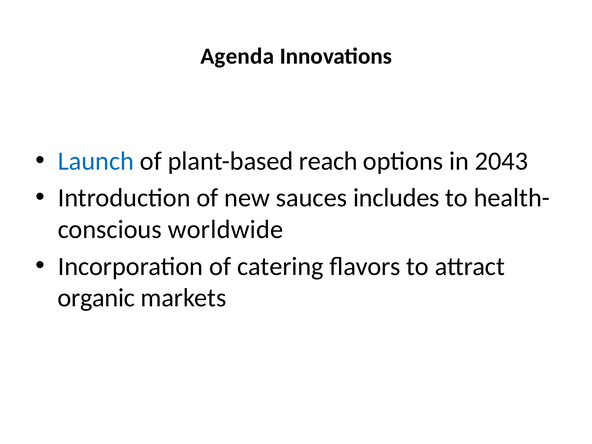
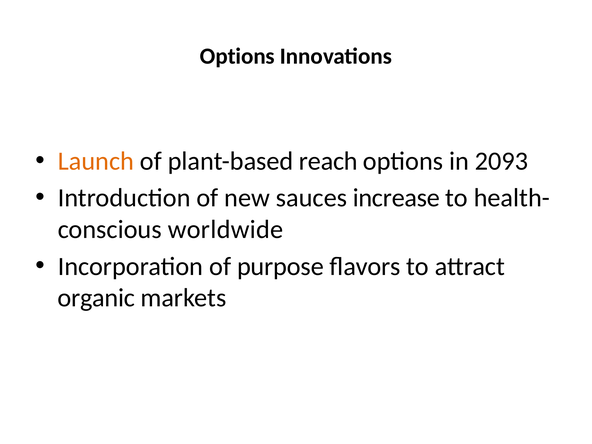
Agenda at (237, 56): Agenda -> Options
Launch colour: blue -> orange
2043: 2043 -> 2093
includes: includes -> increase
catering: catering -> purpose
